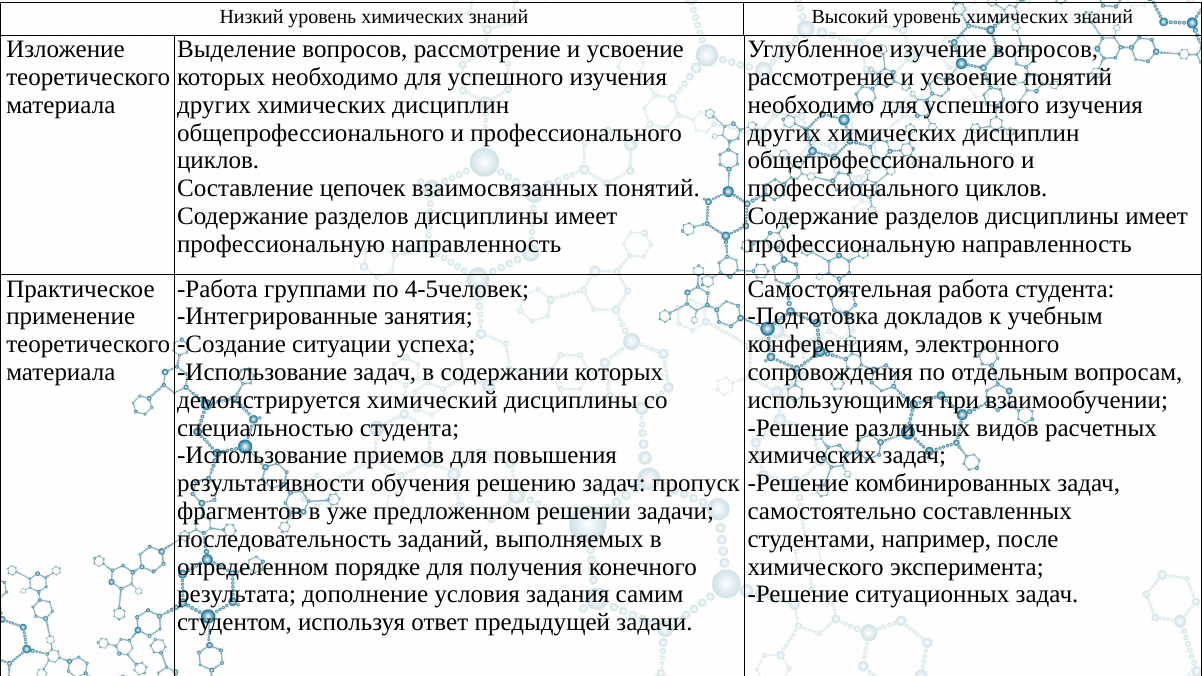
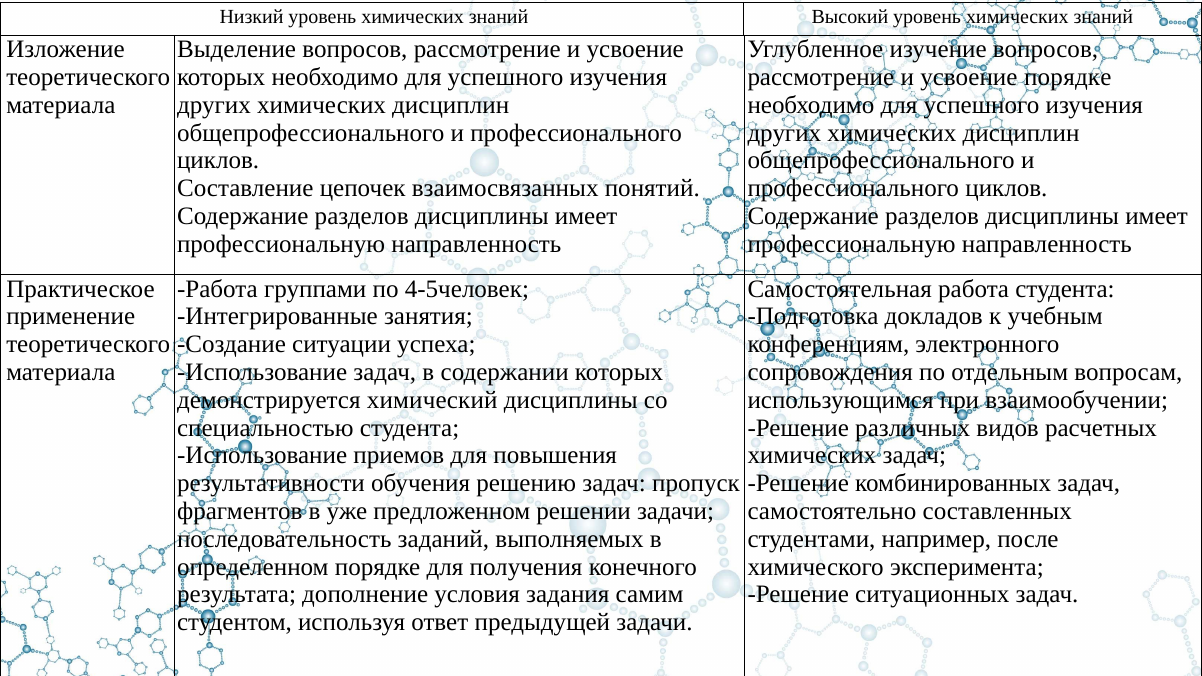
усвоение понятий: понятий -> порядке
